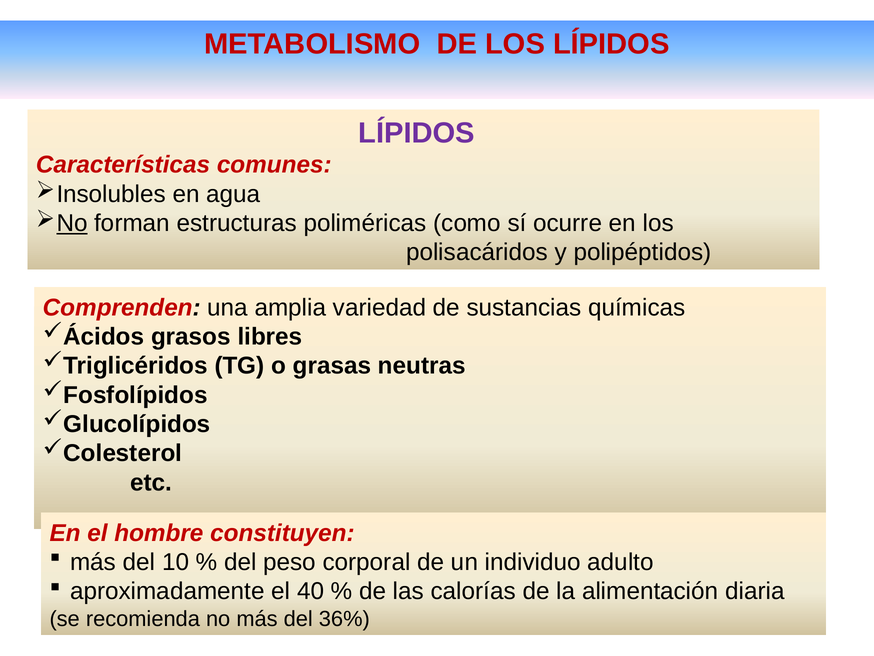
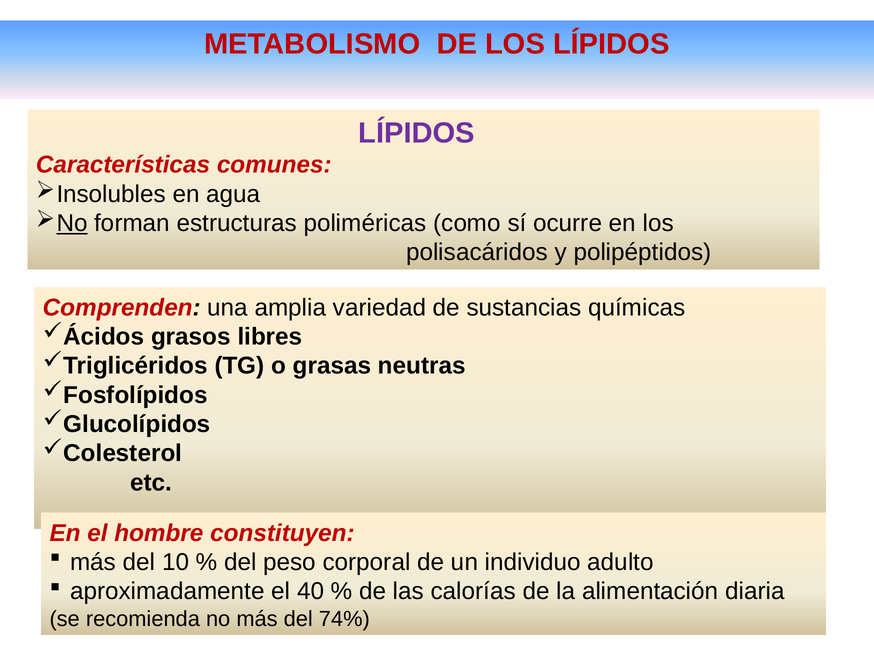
36%: 36% -> 74%
